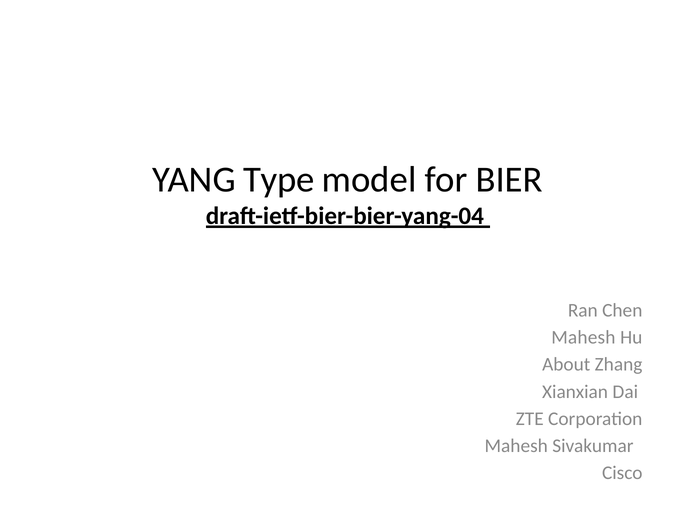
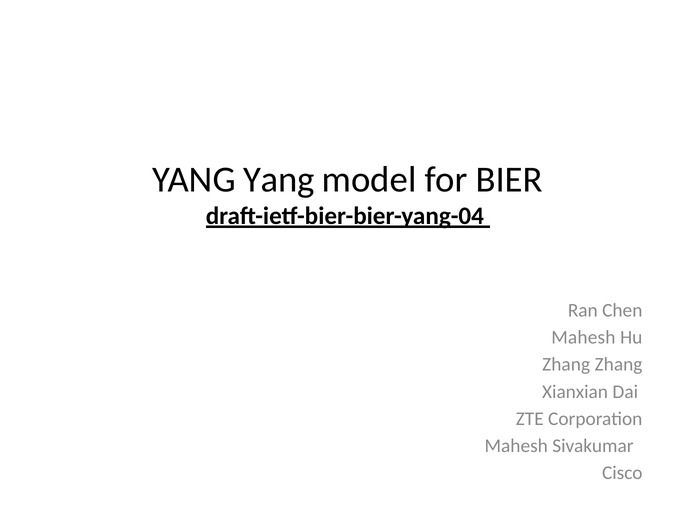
YANG Type: Type -> Yang
About at (566, 365): About -> Zhang
